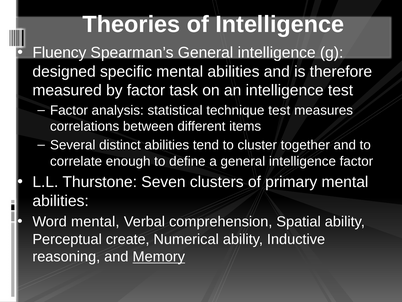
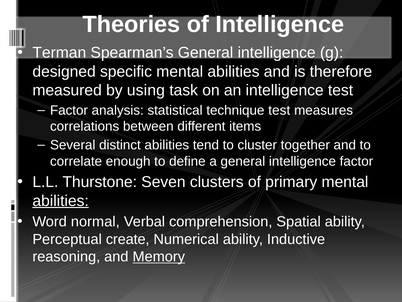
Fluency: Fluency -> Terman
by factor: factor -> using
abilities at (61, 201) underline: none -> present
Word mental: mental -> normal
